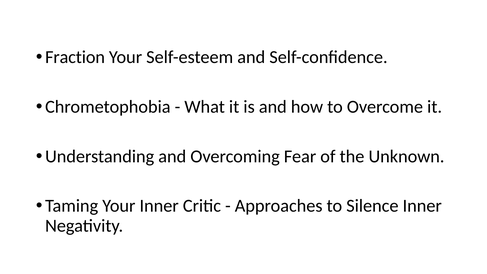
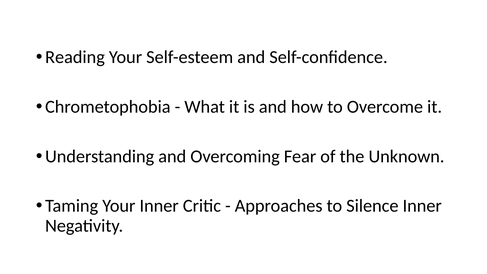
Fraction: Fraction -> Reading
